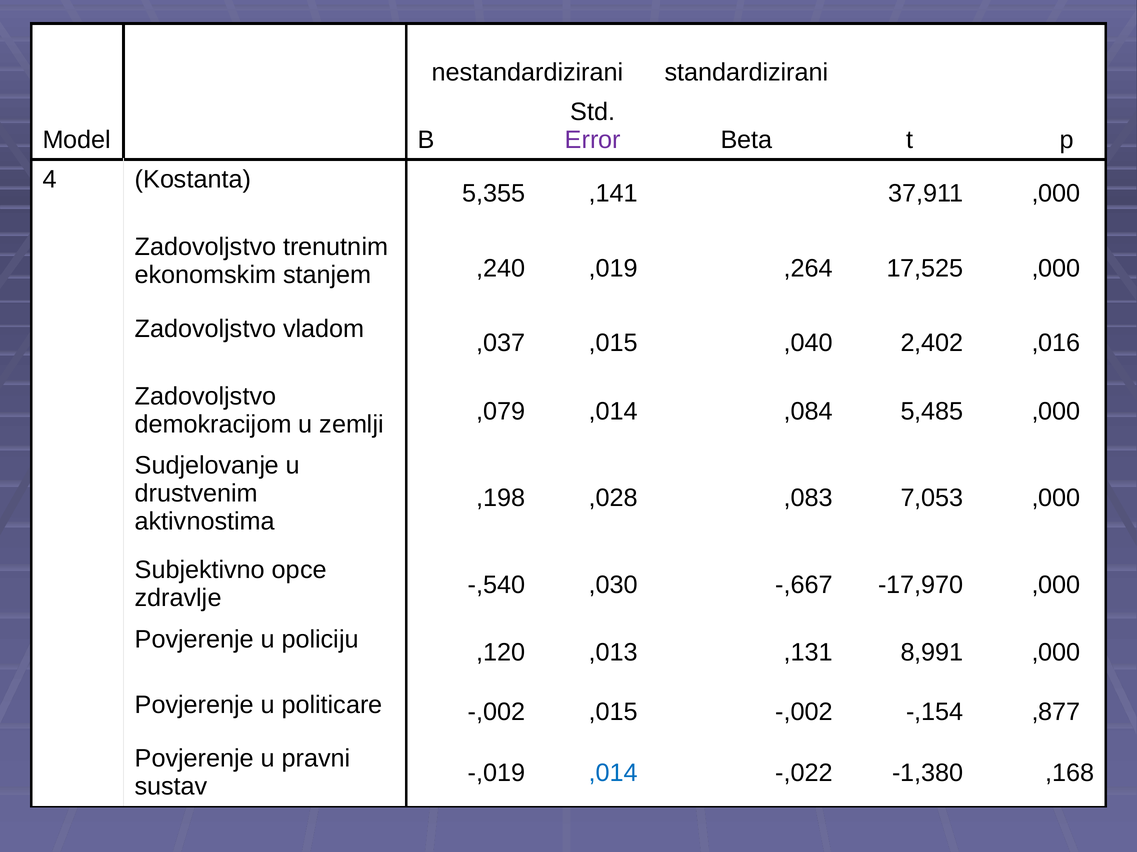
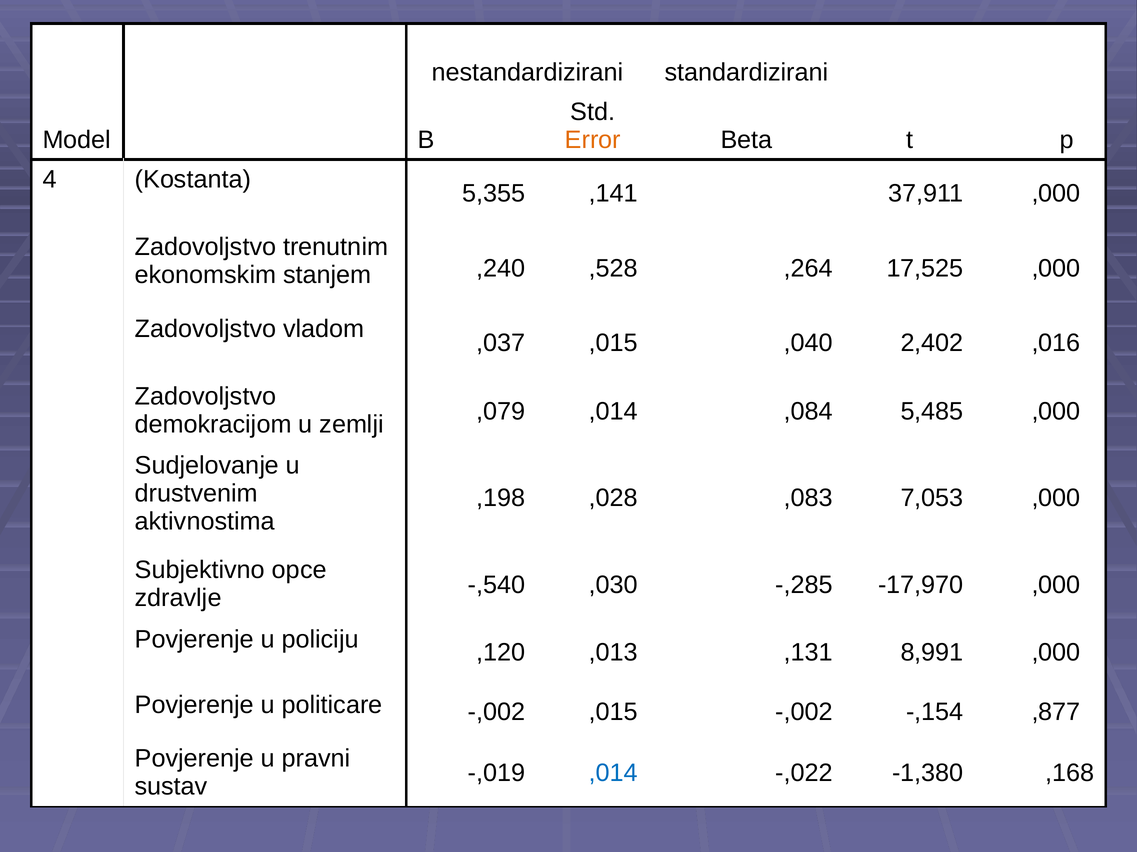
Error colour: purple -> orange
,019: ,019 -> ,528
-,667: -,667 -> -,285
